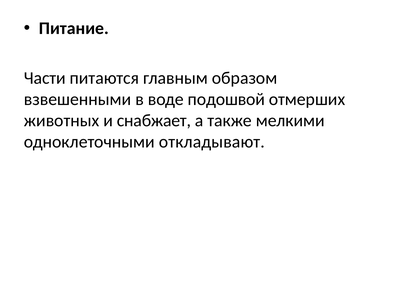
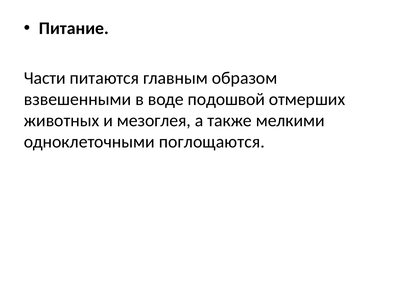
снабжает: снабжает -> мезоглея
откладывают: откладывают -> поглощаются
